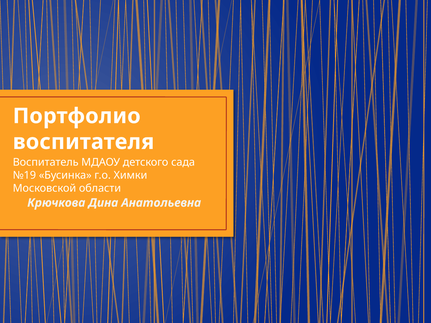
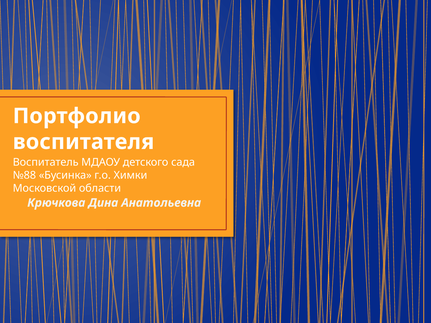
№19: №19 -> №88
